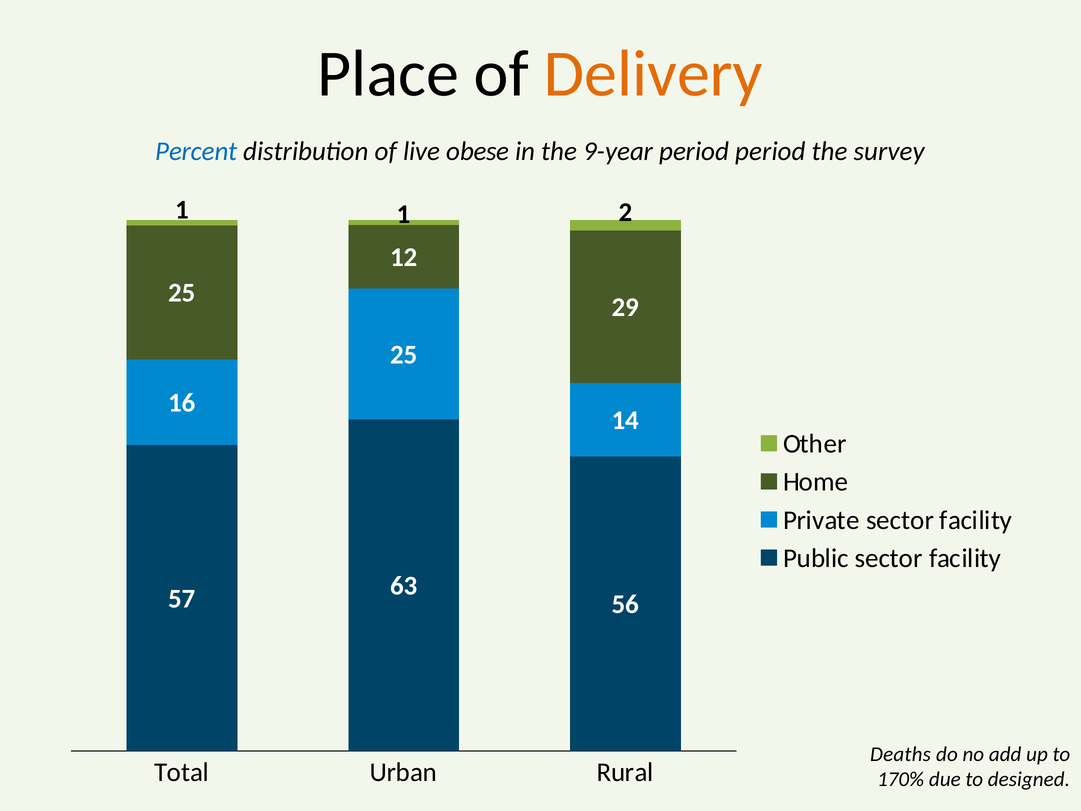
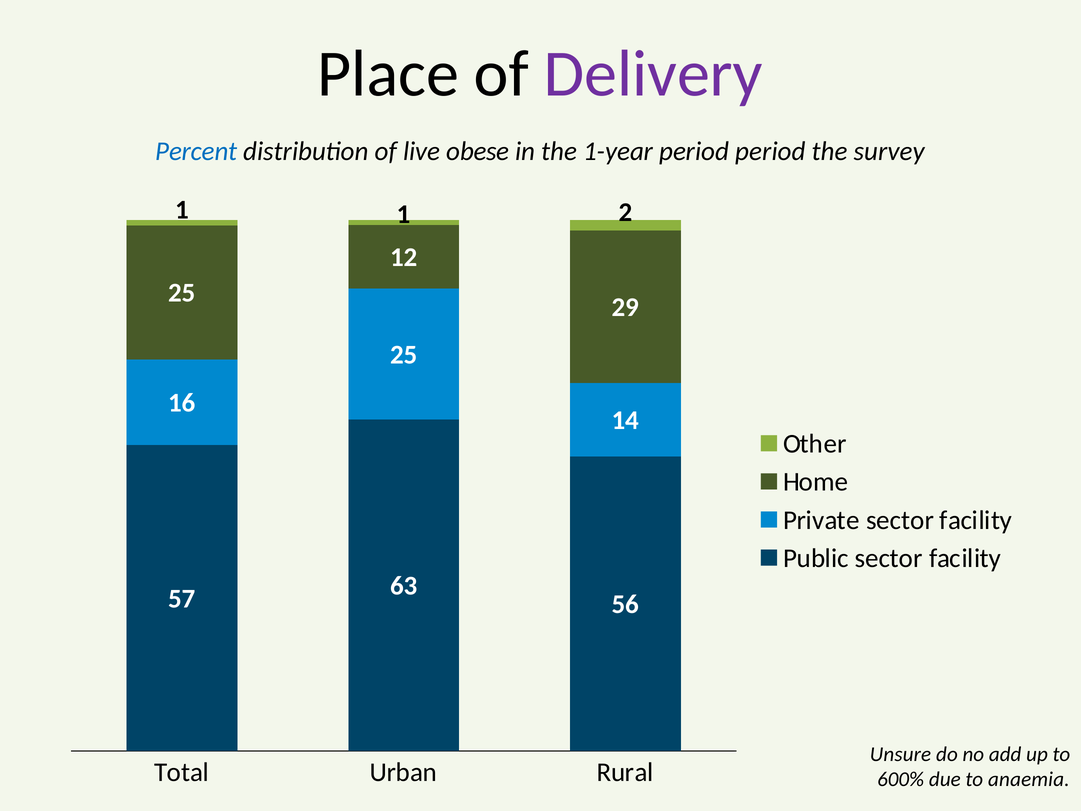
Delivery colour: orange -> purple
9-year: 9-year -> 1-year
Deaths: Deaths -> Unsure
170%: 170% -> 600%
designed: designed -> anaemia
